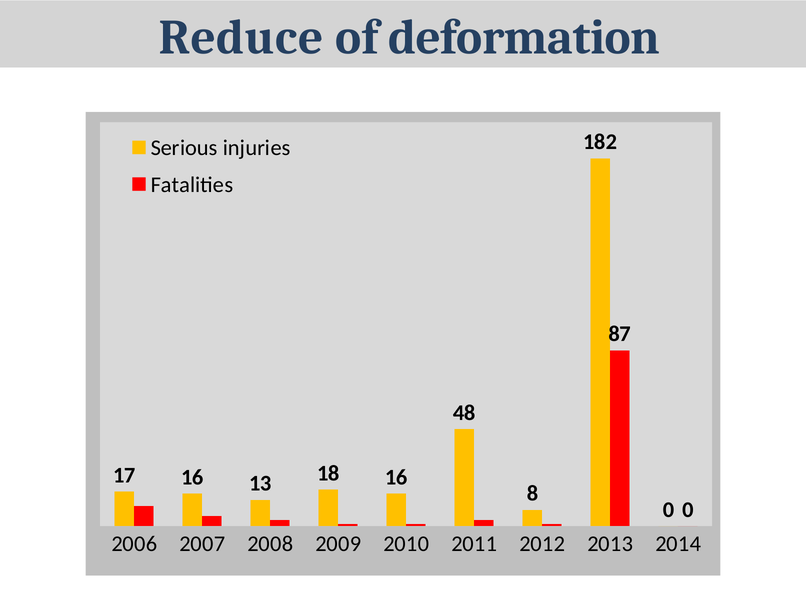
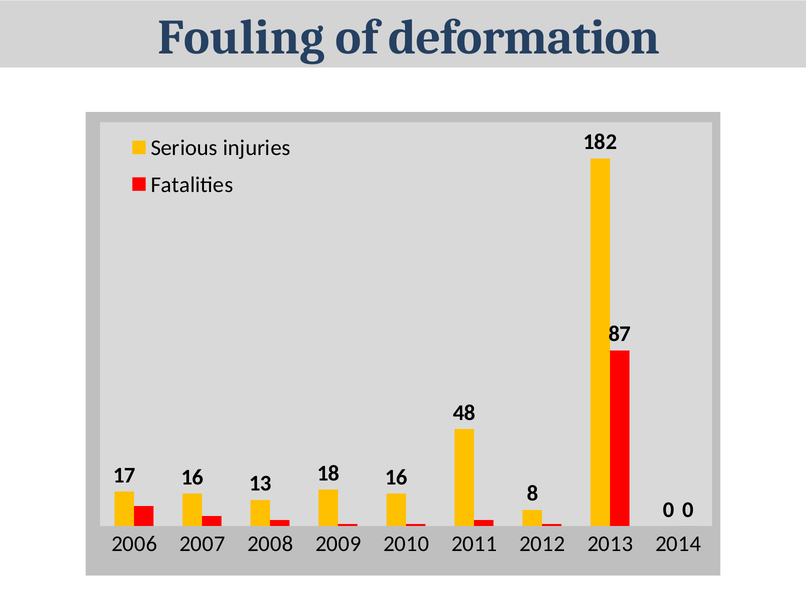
Reduce: Reduce -> Fouling
